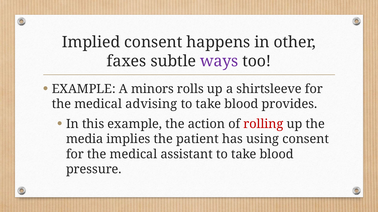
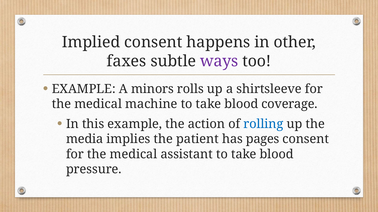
advising: advising -> machine
provides: provides -> coverage
rolling colour: red -> blue
using: using -> pages
